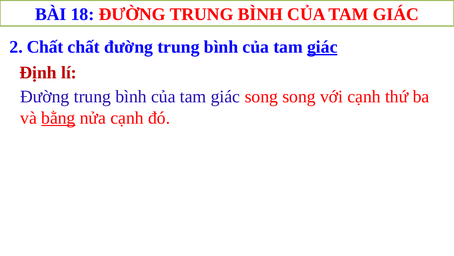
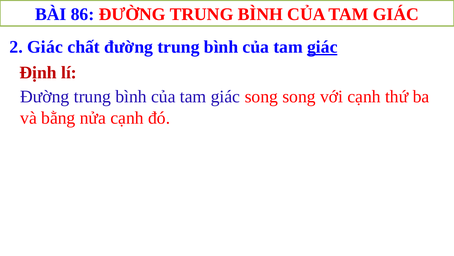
18: 18 -> 86
2 Chất: Chất -> Giác
bằng underline: present -> none
